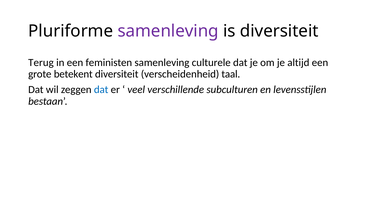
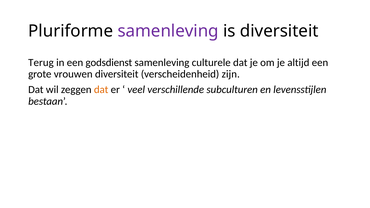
feministen: feministen -> godsdienst
betekent: betekent -> vrouwen
taal: taal -> zijn
dat at (101, 90) colour: blue -> orange
